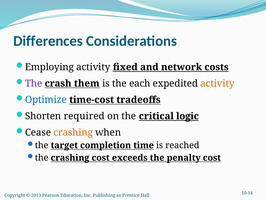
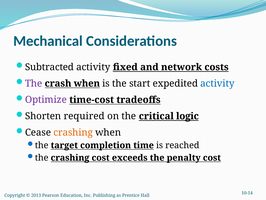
Differences: Differences -> Mechanical
Employing: Employing -> Subtracted
crash them: them -> when
each: each -> start
activity at (217, 83) colour: orange -> blue
Optimize colour: blue -> purple
